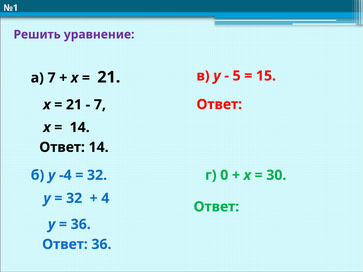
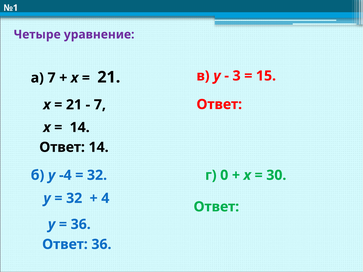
Решить: Решить -> Четыре
5: 5 -> 3
